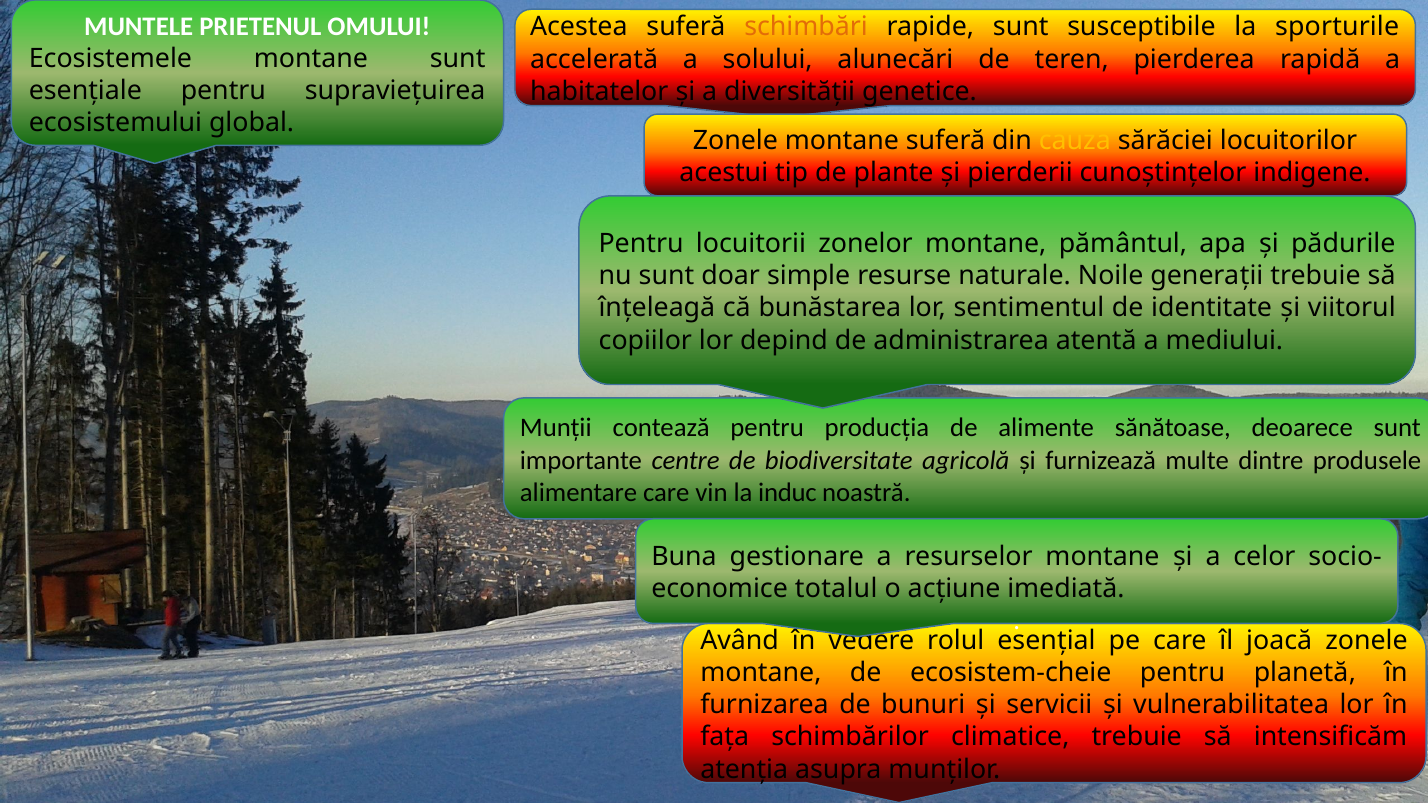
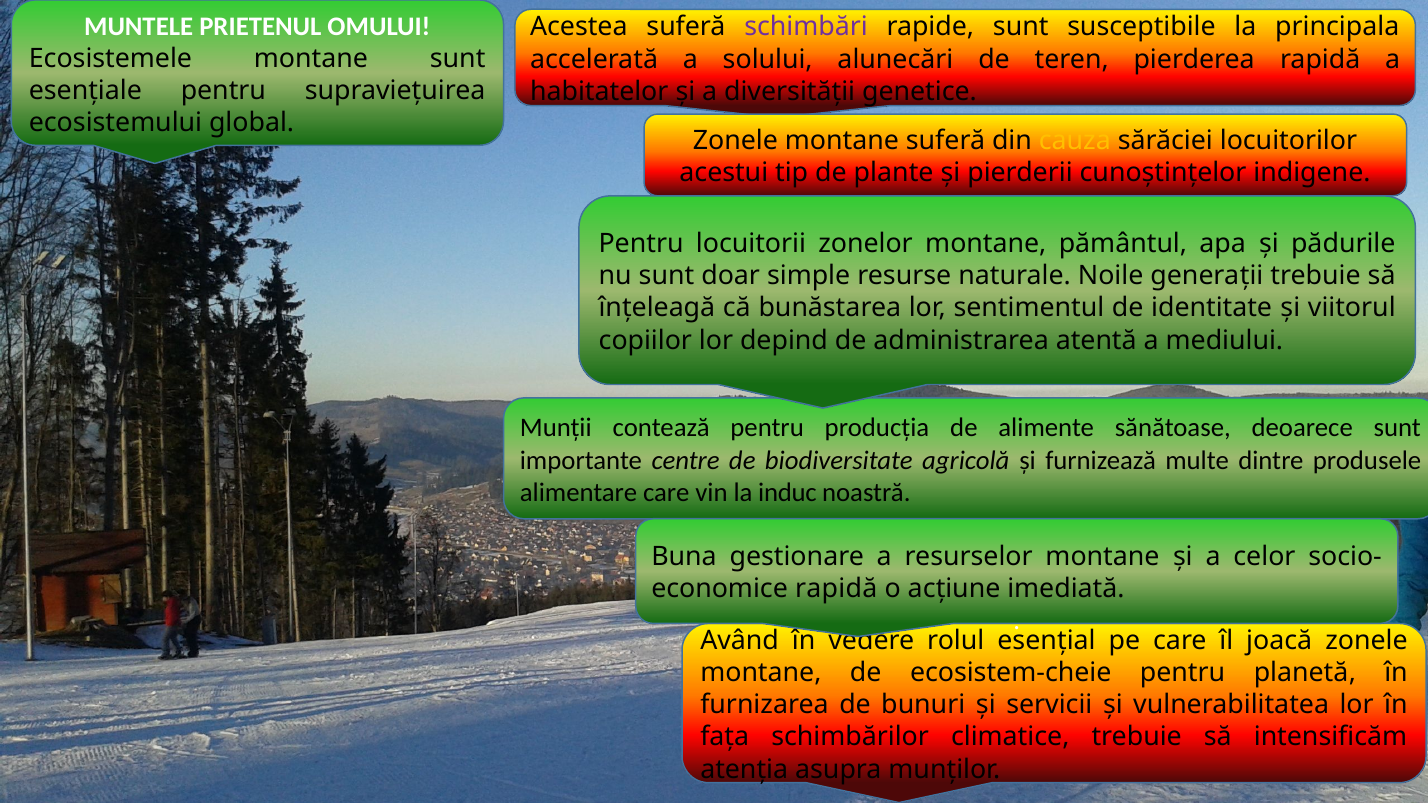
schimbări colour: orange -> purple
sporturile: sporturile -> principala
totalul at (836, 589): totalul -> rapidă
